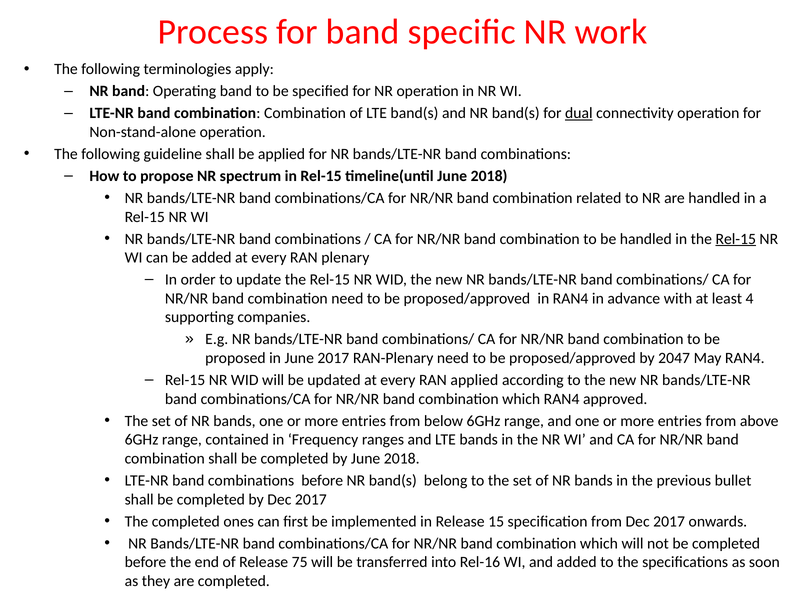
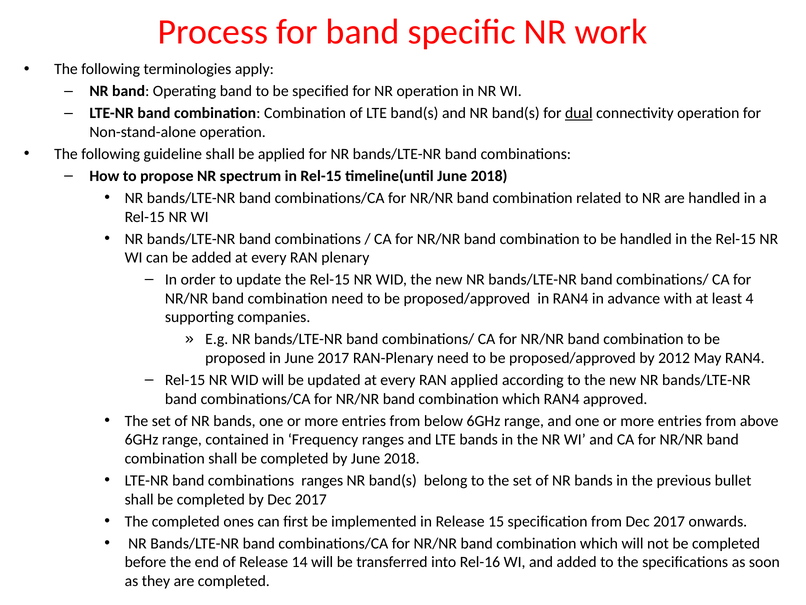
Rel-15 at (736, 239) underline: present -> none
2047: 2047 -> 2012
combinations before: before -> ranges
75: 75 -> 14
